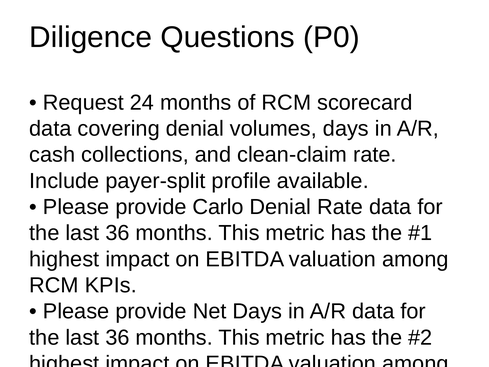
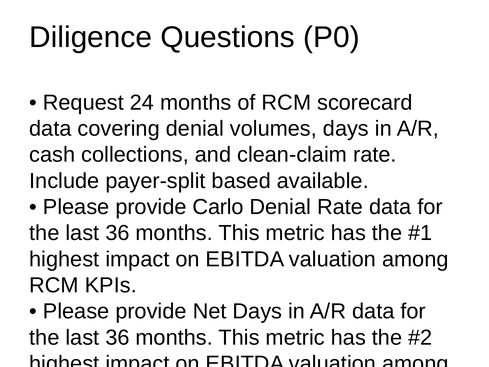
profile: profile -> based
